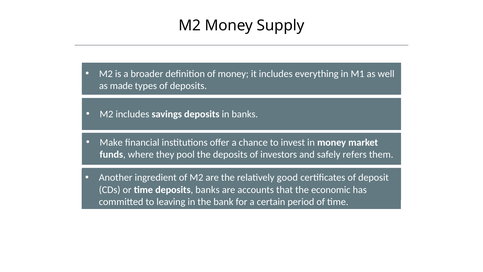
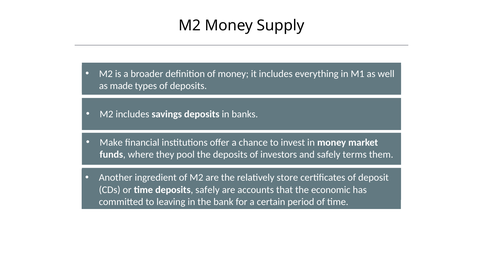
refers: refers -> terms
good: good -> store
deposits banks: banks -> safely
